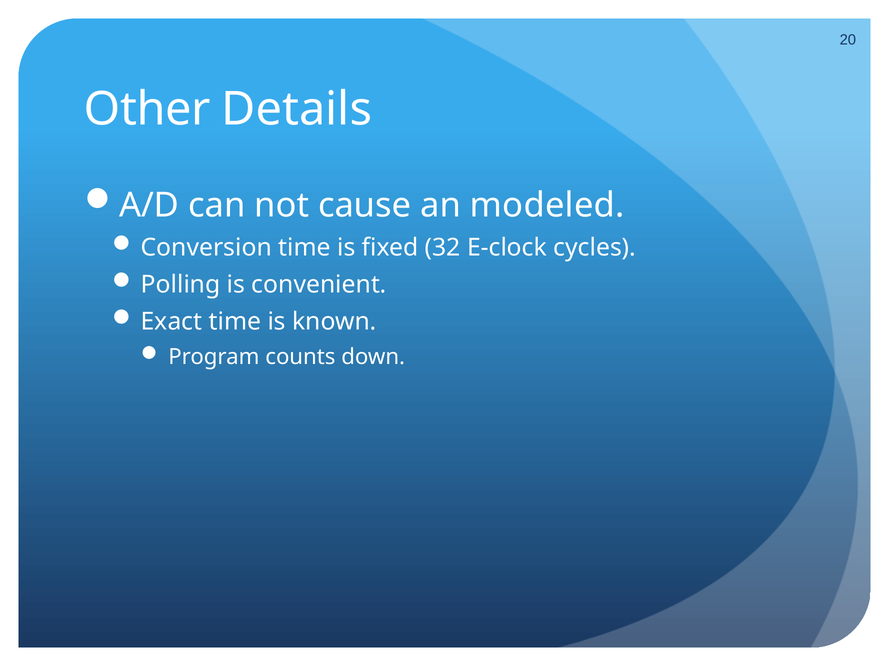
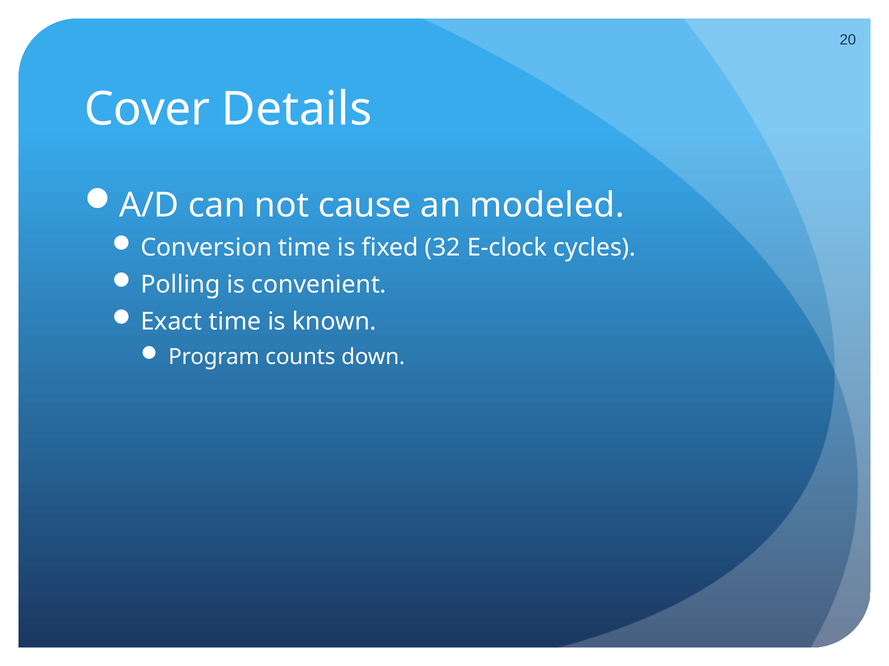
Other: Other -> Cover
